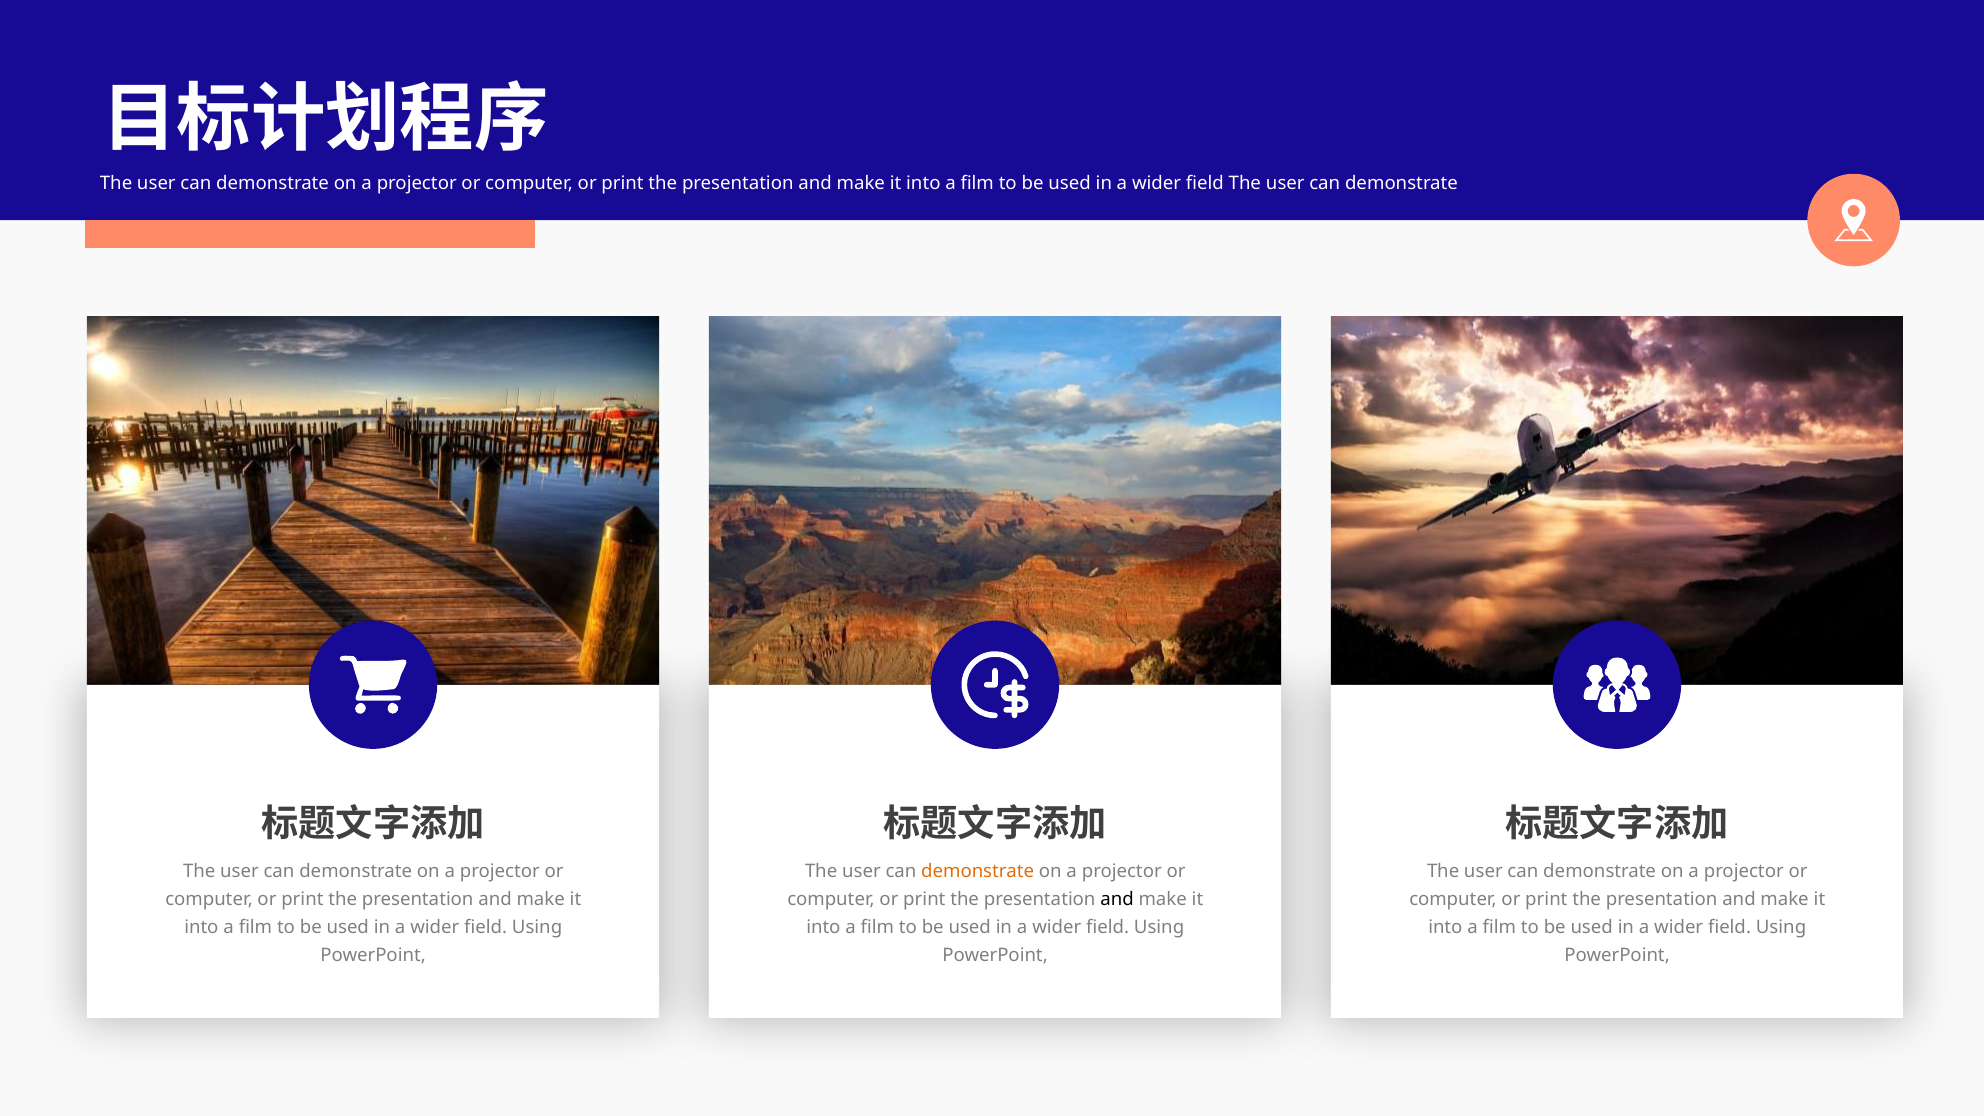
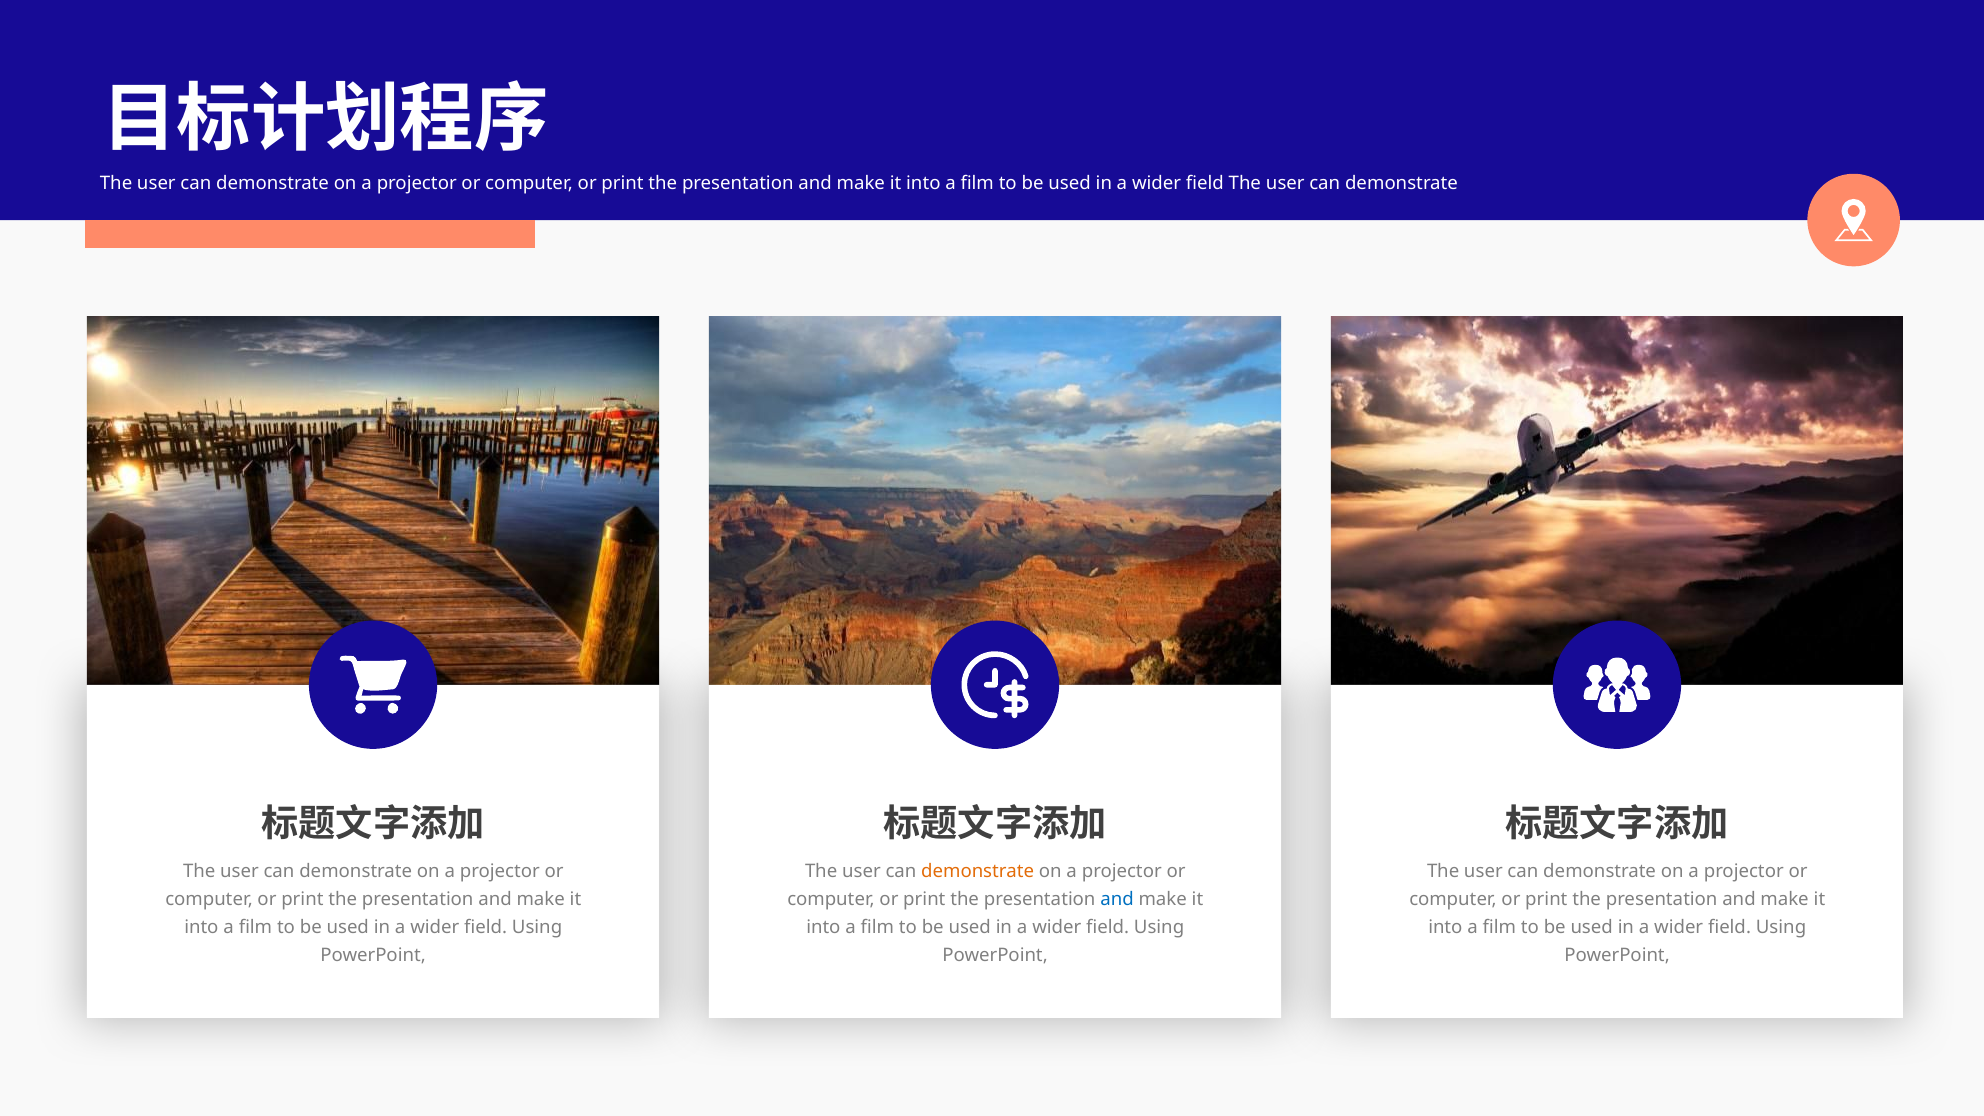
and at (1117, 899) colour: black -> blue
